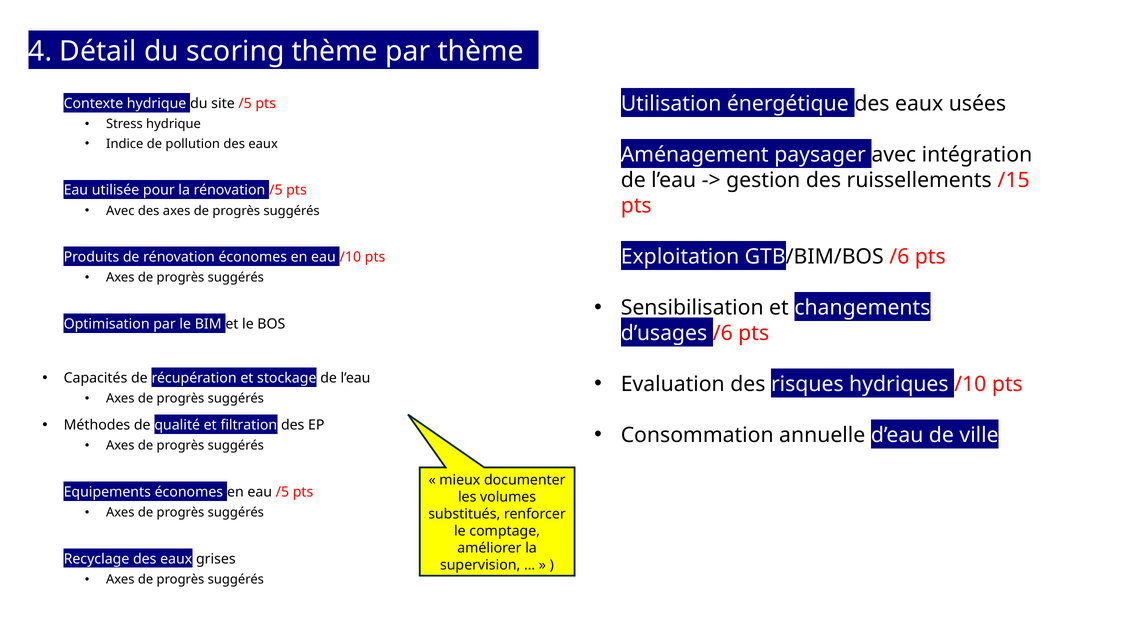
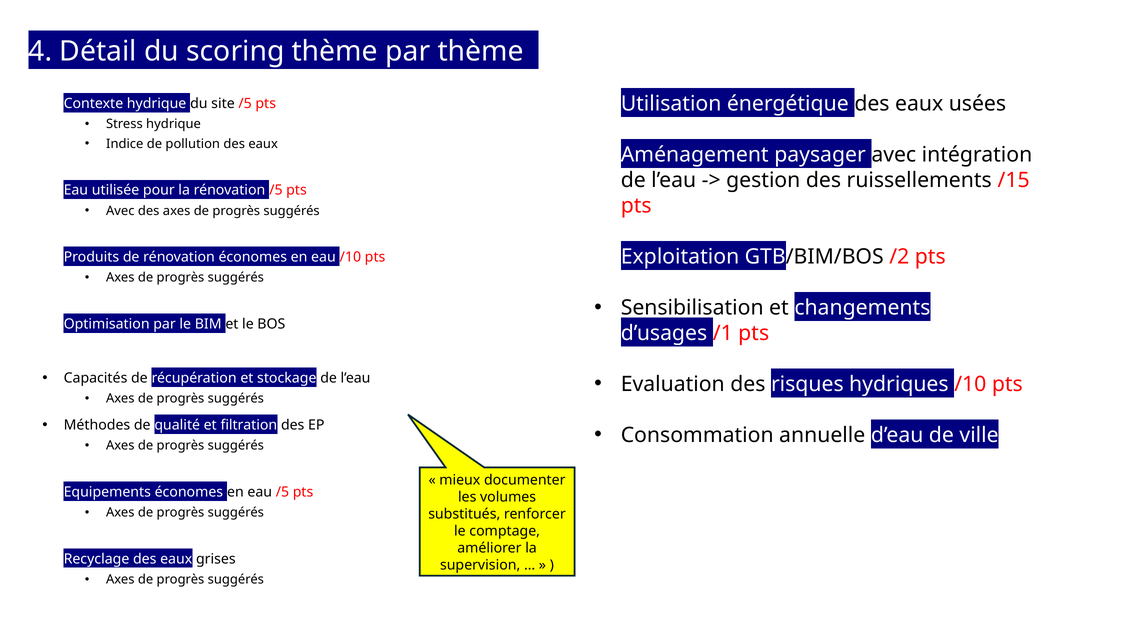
GTB/BIM/BOS /6: /6 -> /2
d’usages /6: /6 -> /1
